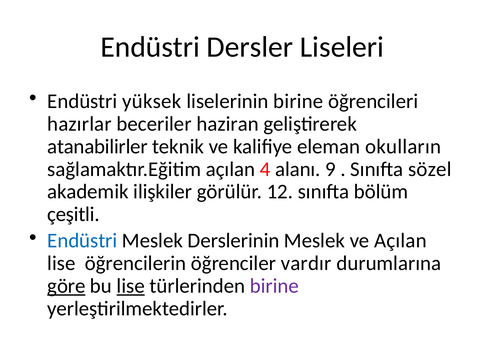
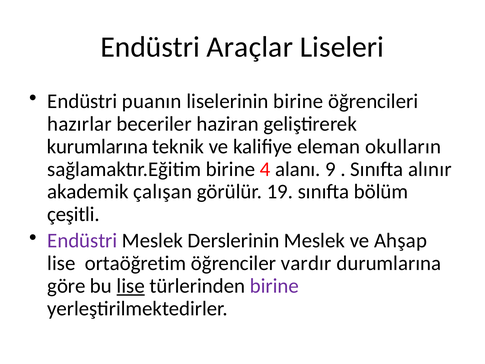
Dersler: Dersler -> Araçlar
yüksek: yüksek -> puanın
atanabilirler: atanabilirler -> kurumlarına
sağlamaktır.Eğitim açılan: açılan -> birine
sözel: sözel -> alınır
ilişkiler: ilişkiler -> çalışan
12: 12 -> 19
Endüstri at (82, 241) colour: blue -> purple
ve Açılan: Açılan -> Ahşap
öğrencilerin: öğrencilerin -> ortaöğretim
göre underline: present -> none
